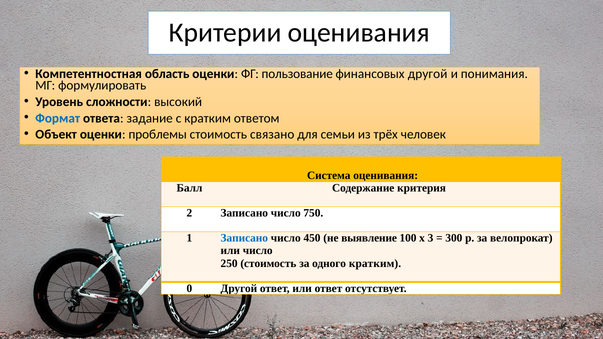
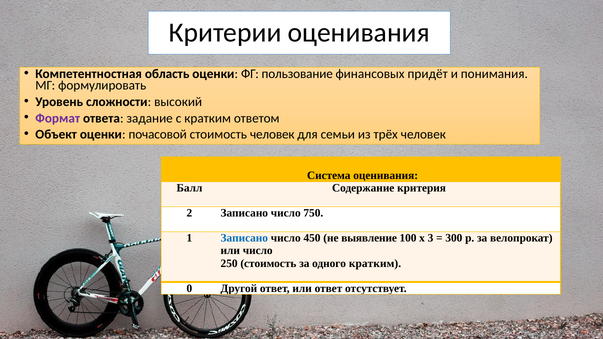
финансовых другой: другой -> придёт
Формат colour: blue -> purple
проблемы: проблемы -> почасовой
стоимость связано: связано -> человек
